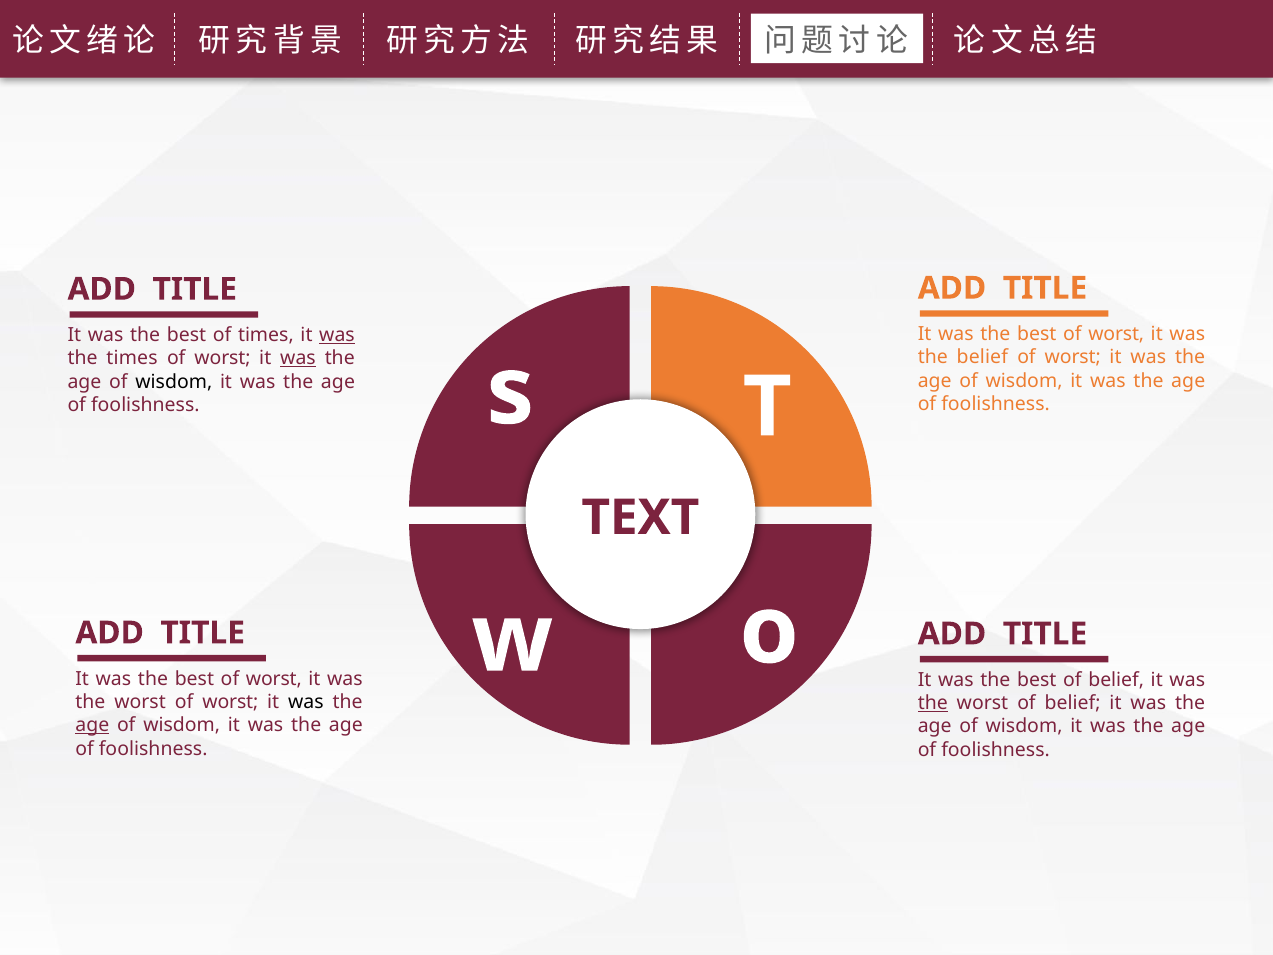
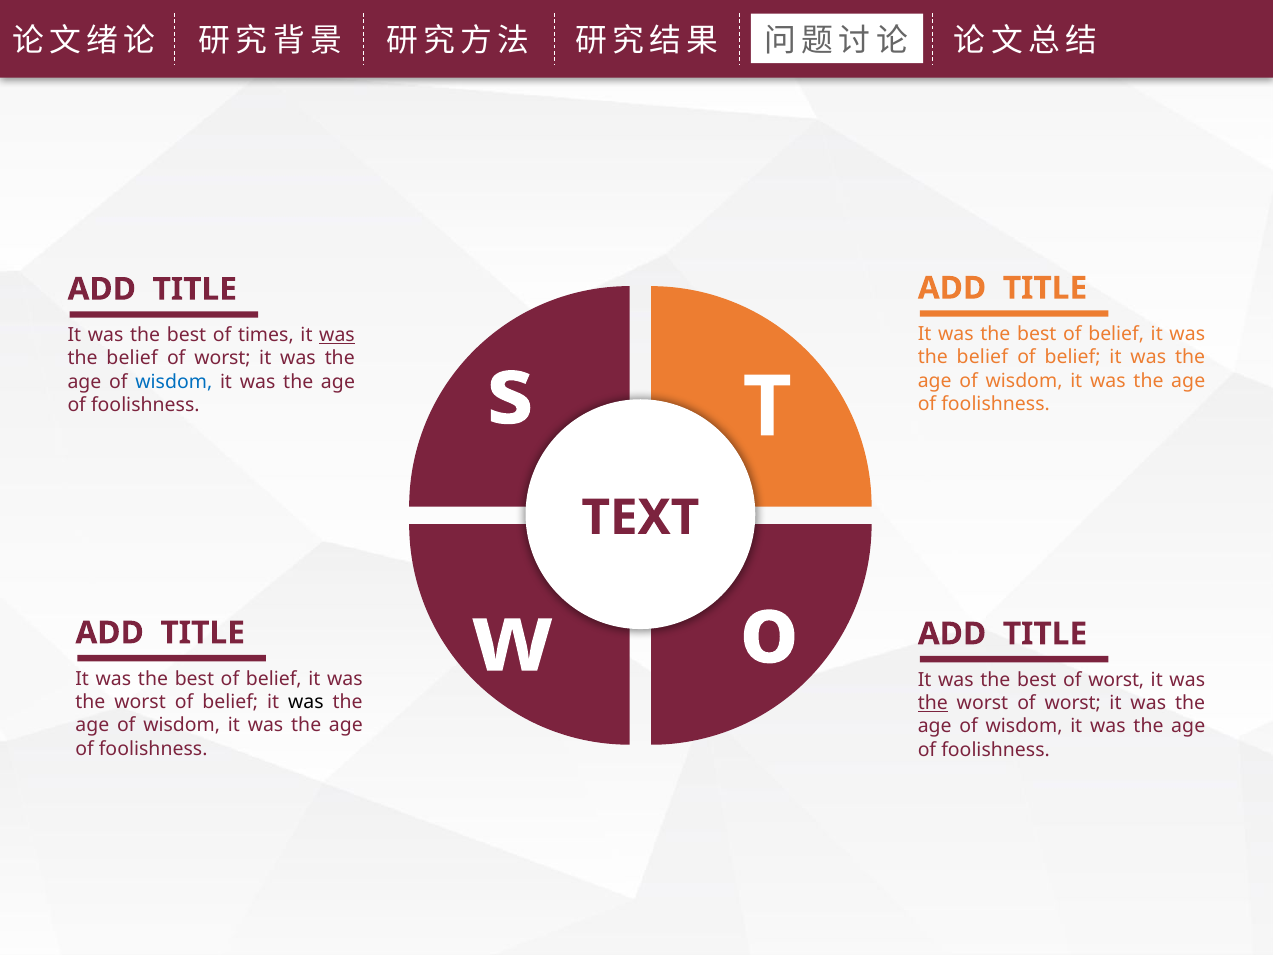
worst at (1116, 334): worst -> belief
worst at (1073, 357): worst -> belief
times at (132, 358): times -> belief
was at (298, 358) underline: present -> none
wisdom at (174, 382) colour: black -> blue
worst at (274, 679): worst -> belief
best of belief: belief -> worst
worst of worst: worst -> belief
worst of belief: belief -> worst
age at (92, 725) underline: present -> none
